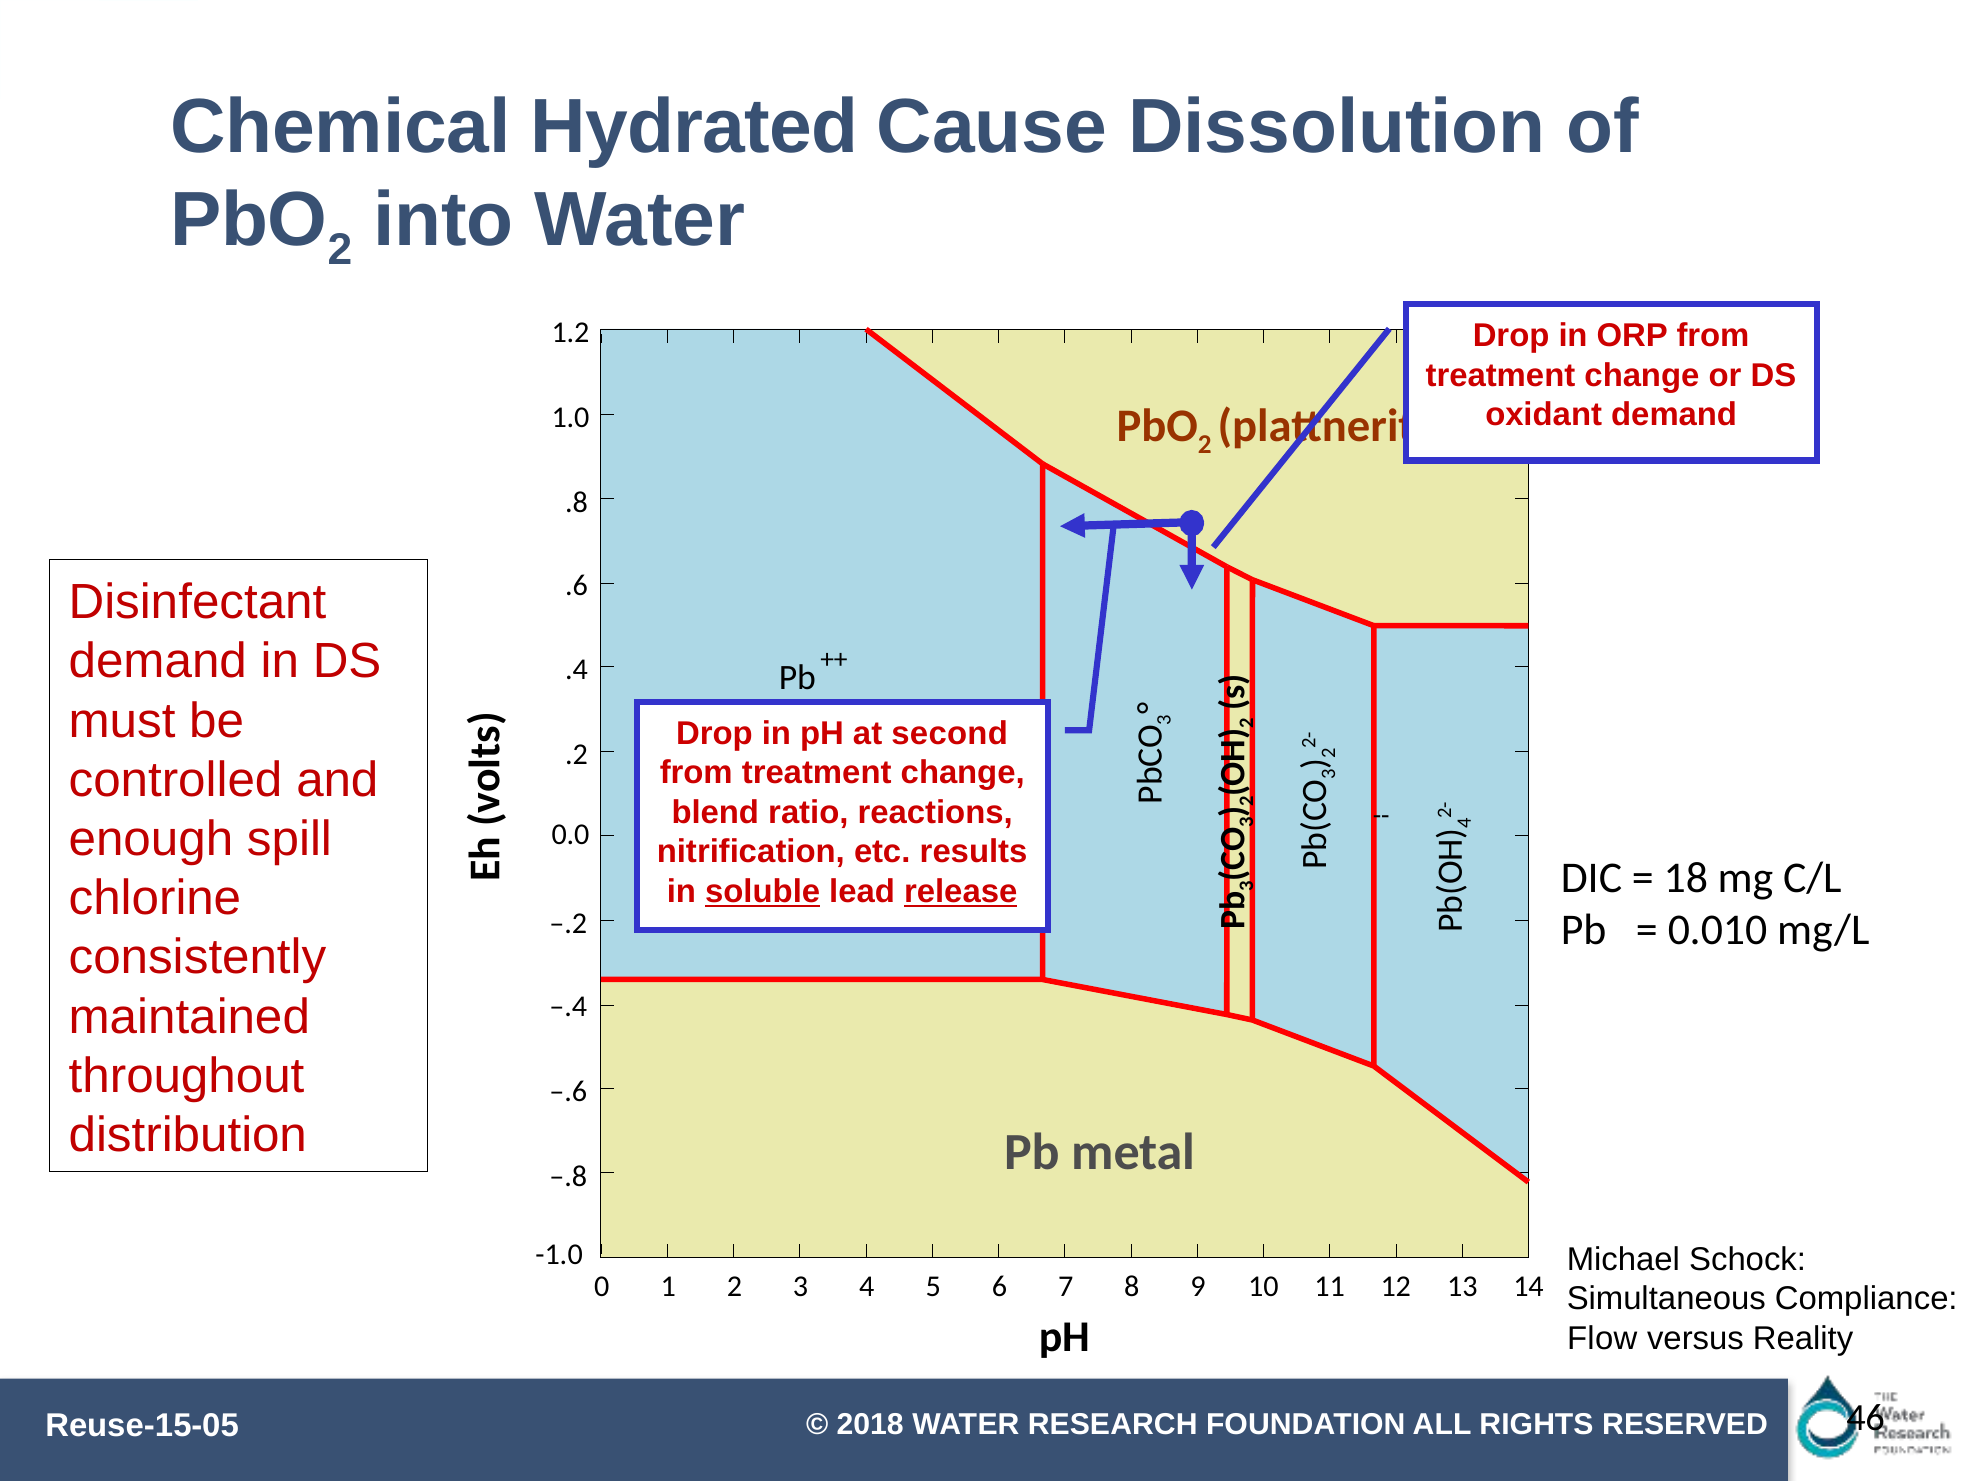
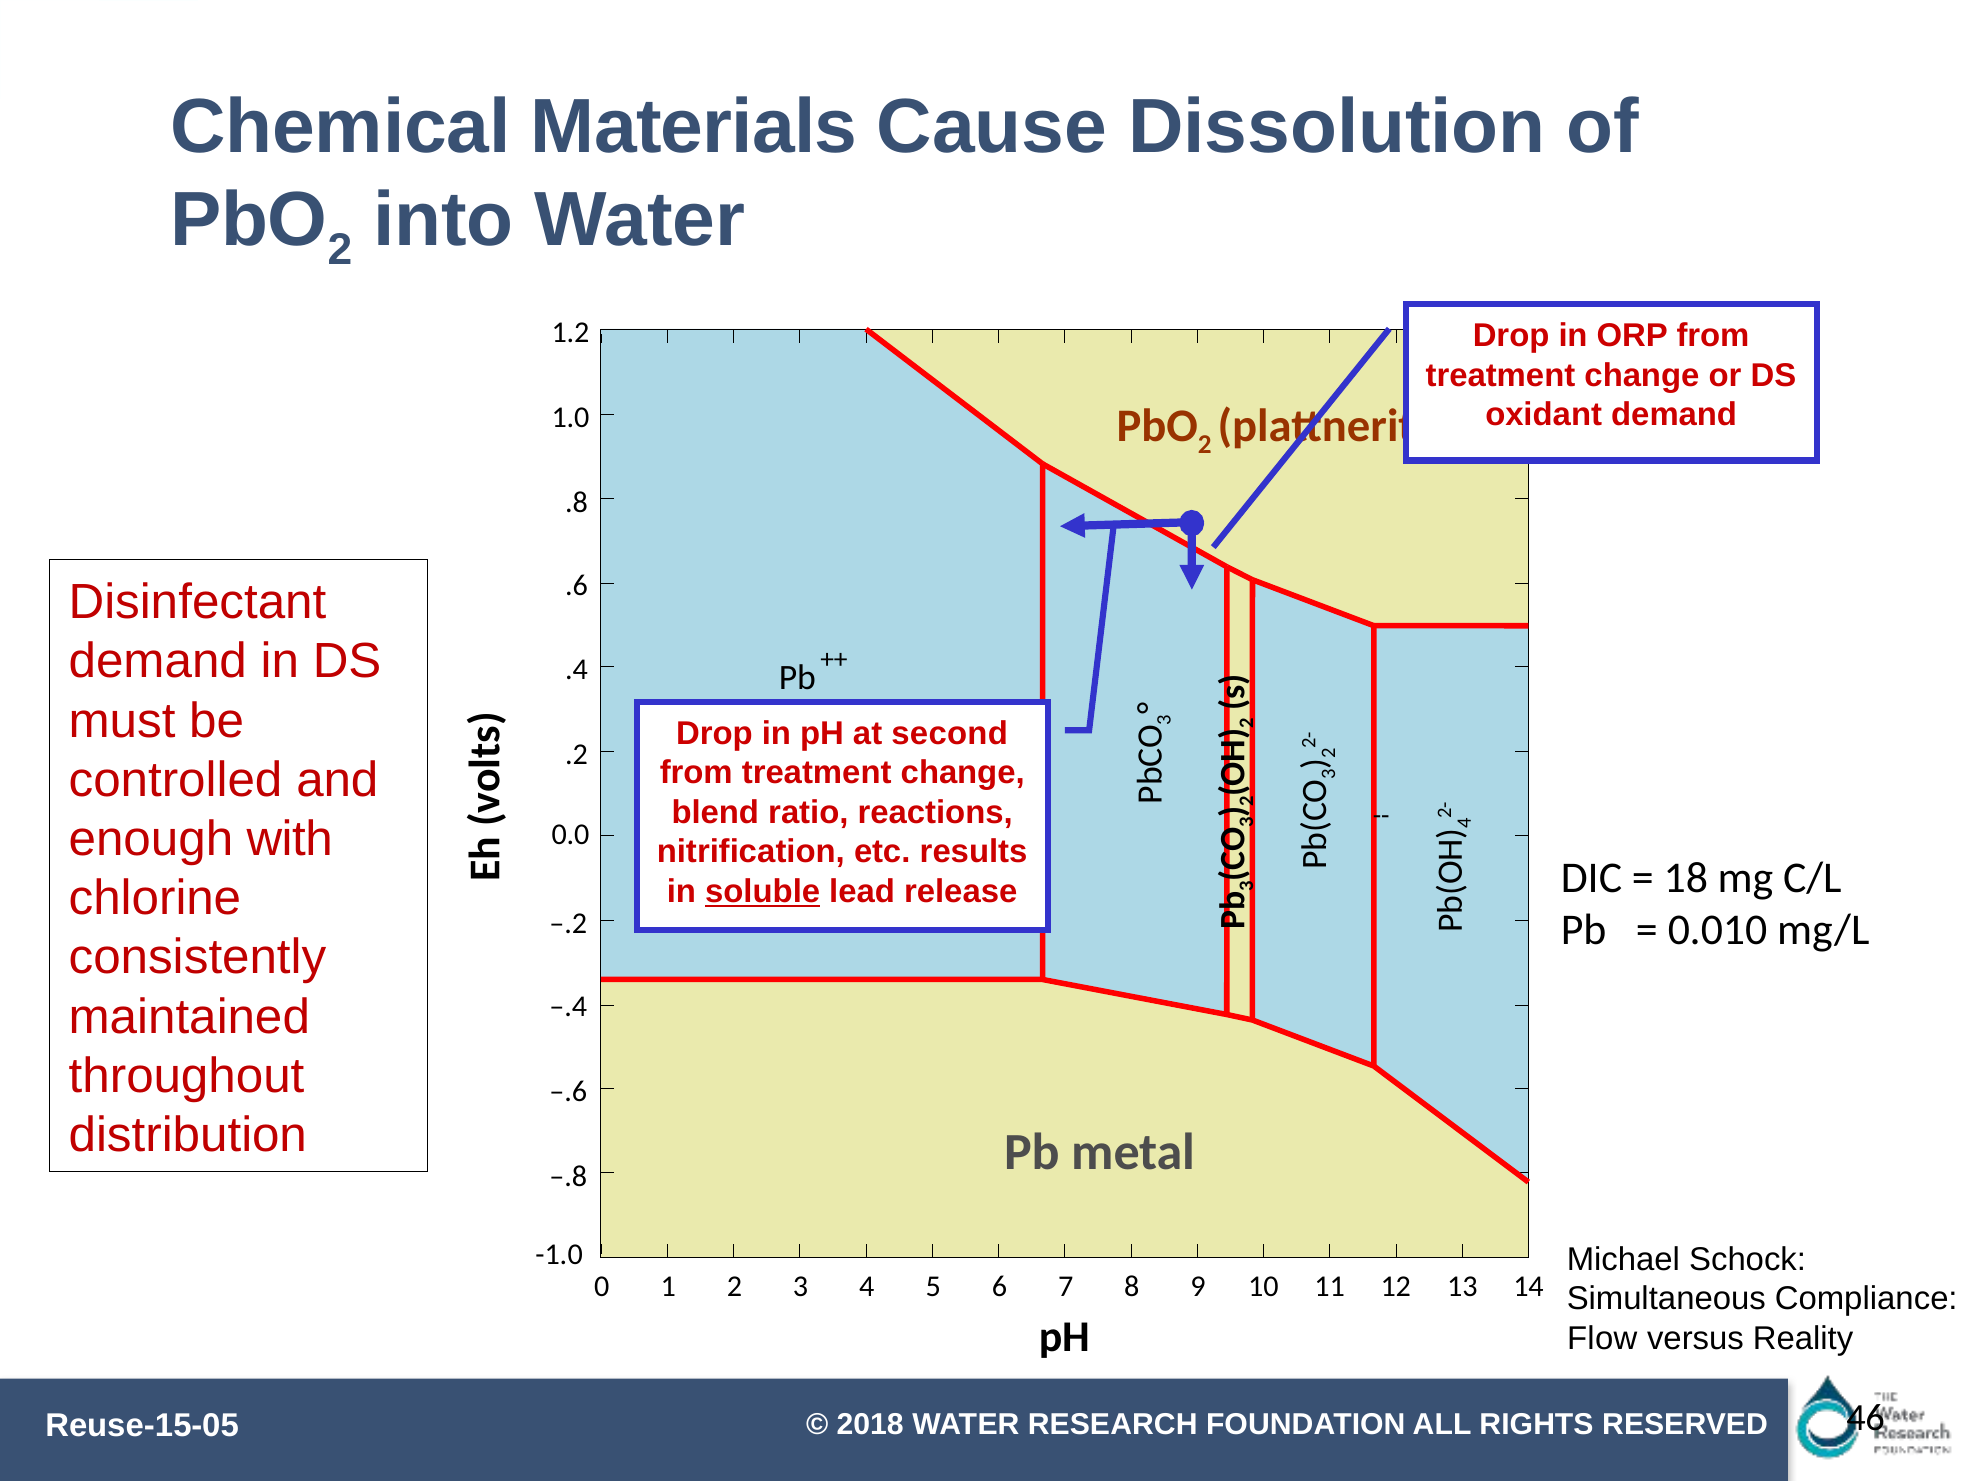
Hydrated: Hydrated -> Materials
spill: spill -> with
release underline: present -> none
